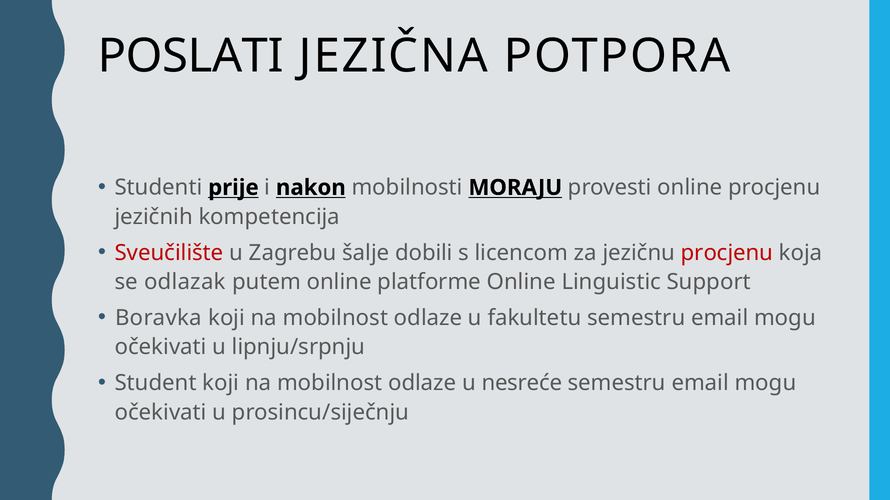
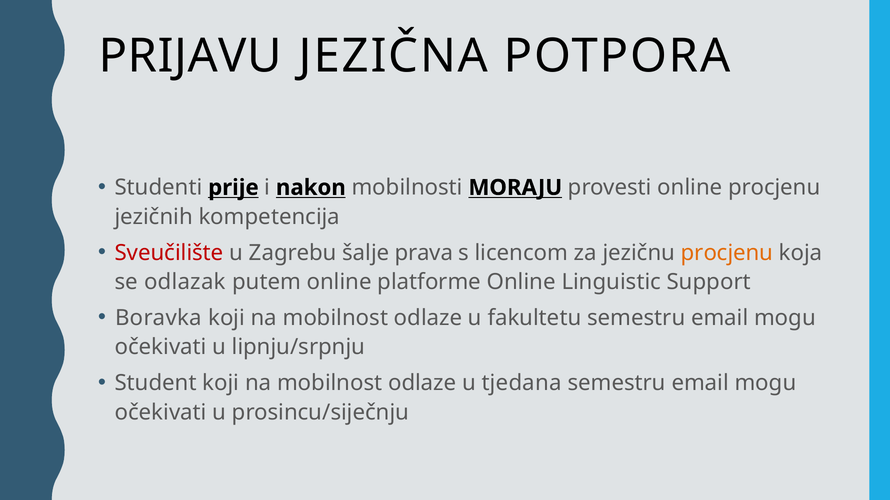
POSLATI: POSLATI -> PRIJAVU
dobili: dobili -> prava
procjenu at (727, 253) colour: red -> orange
nesreće: nesreće -> tjedana
